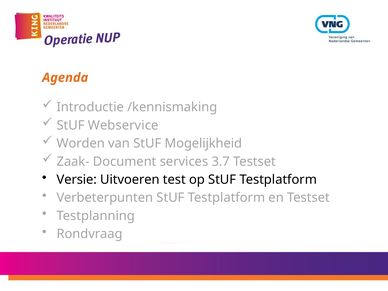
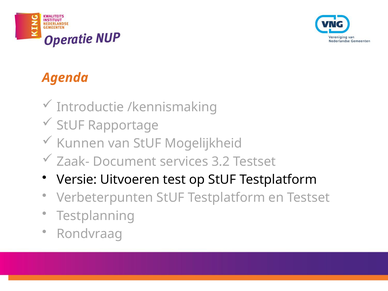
Webservice: Webservice -> Rapportage
Worden: Worden -> Kunnen
3.7: 3.7 -> 3.2
